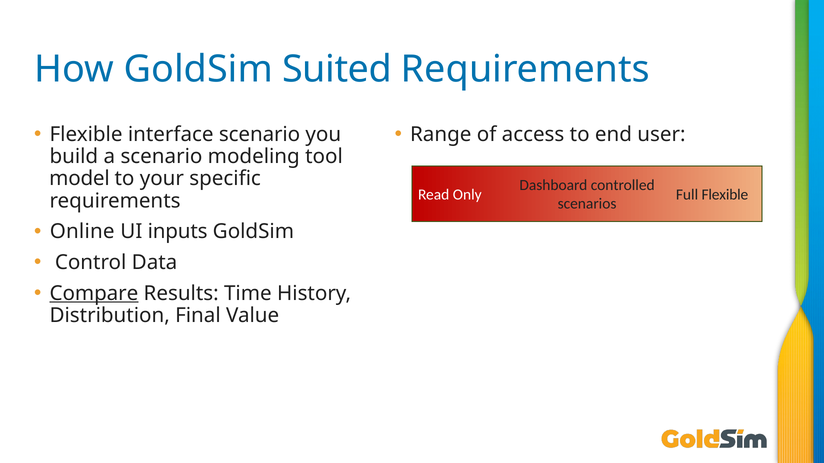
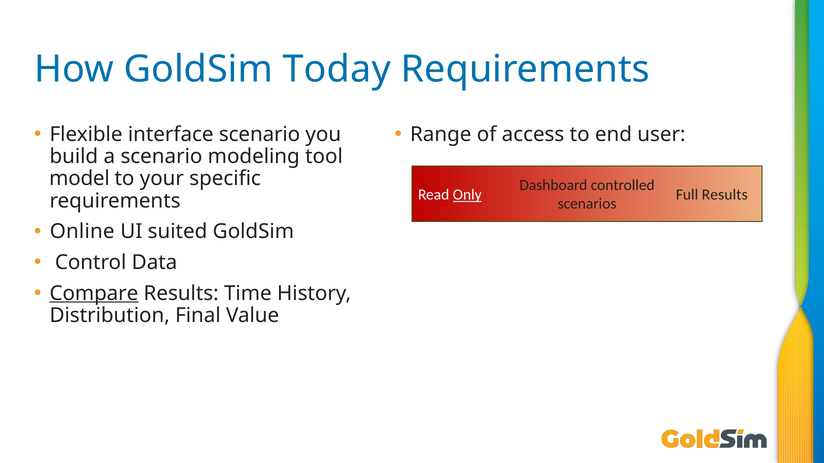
Suited: Suited -> Today
Only underline: none -> present
Full Flexible: Flexible -> Results
inputs: inputs -> suited
